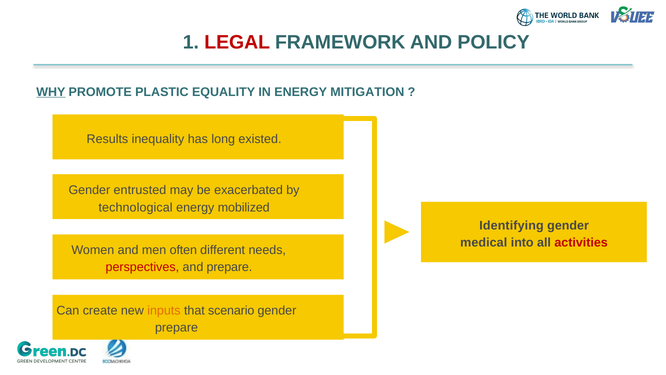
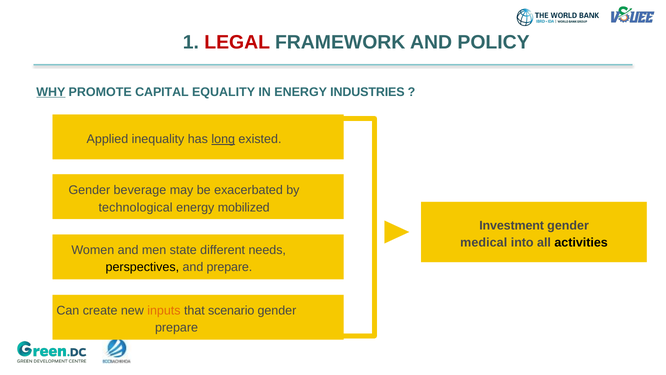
PLASTIC: PLASTIC -> CAPITAL
MITIGATION: MITIGATION -> INDUSTRIES
Results: Results -> Applied
long underline: none -> present
entrusted: entrusted -> beverage
Identifying: Identifying -> Investment
activities colour: red -> black
often: often -> state
perspectives colour: red -> black
